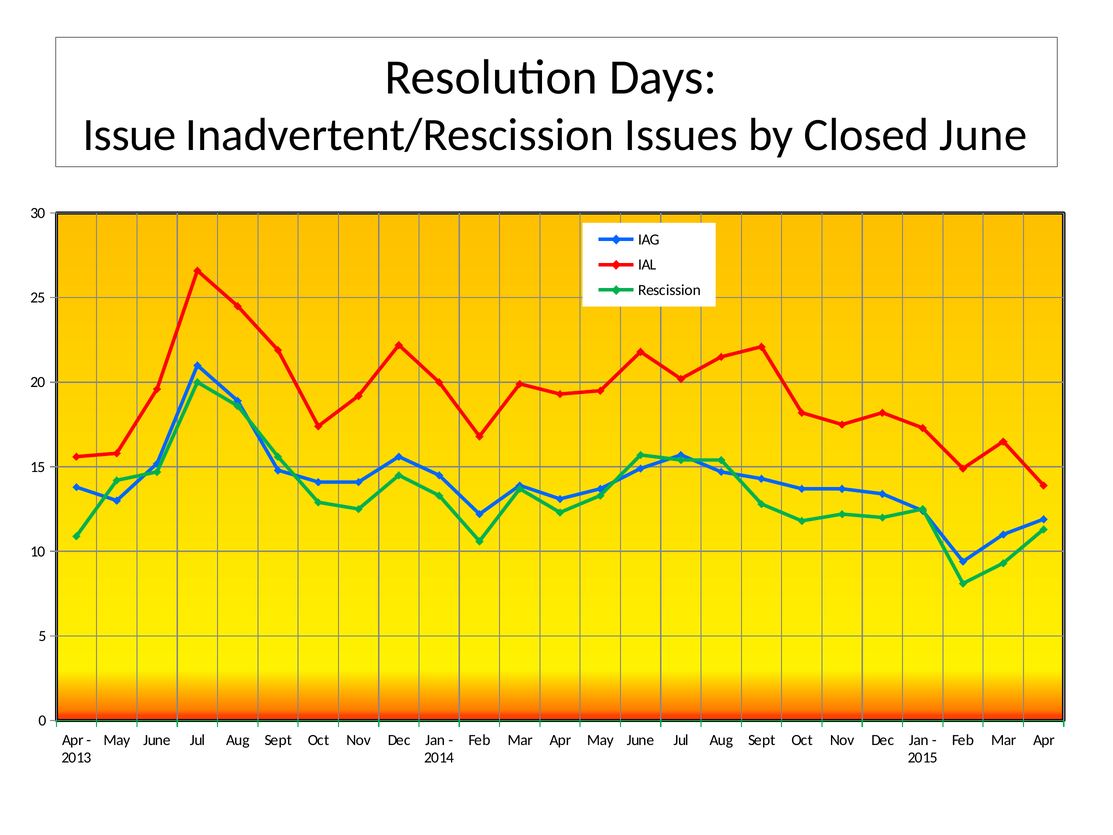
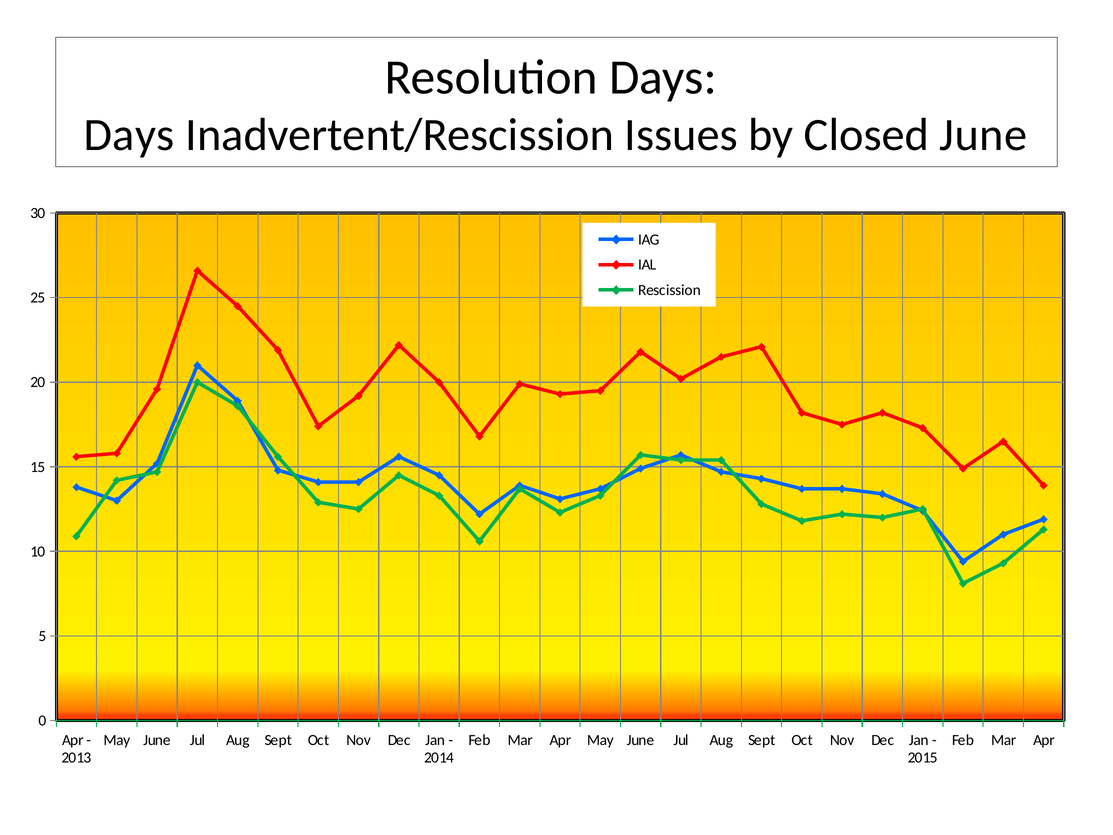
Issue at (129, 135): Issue -> Days
